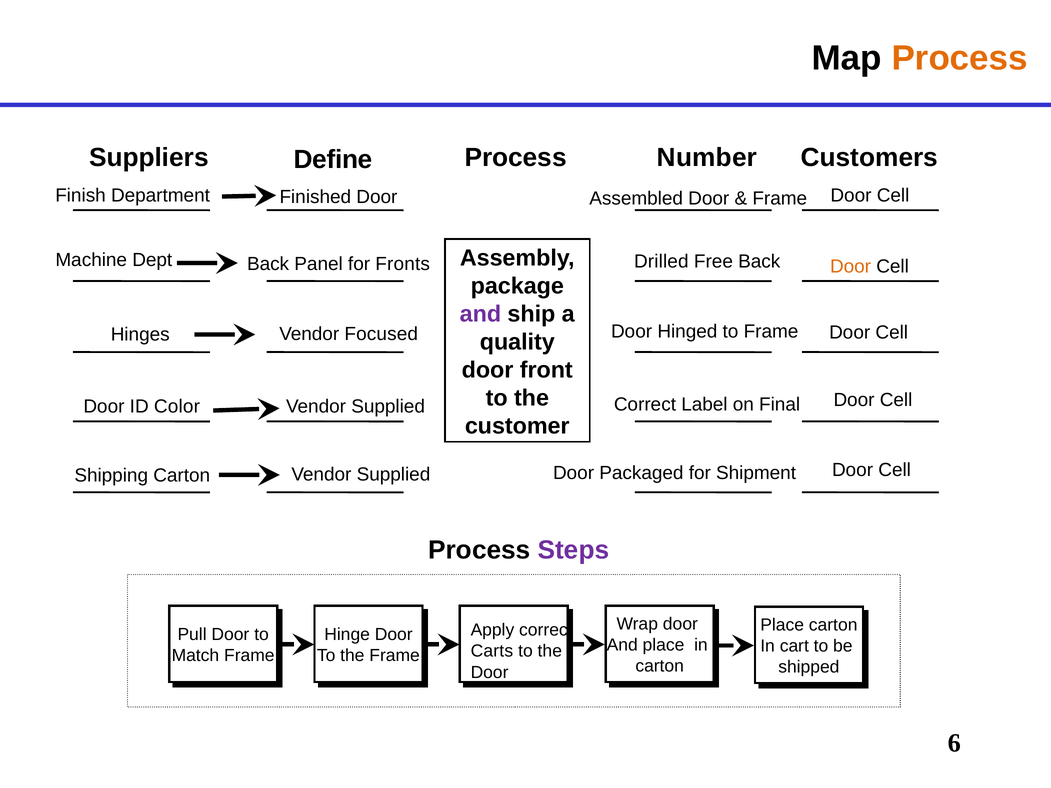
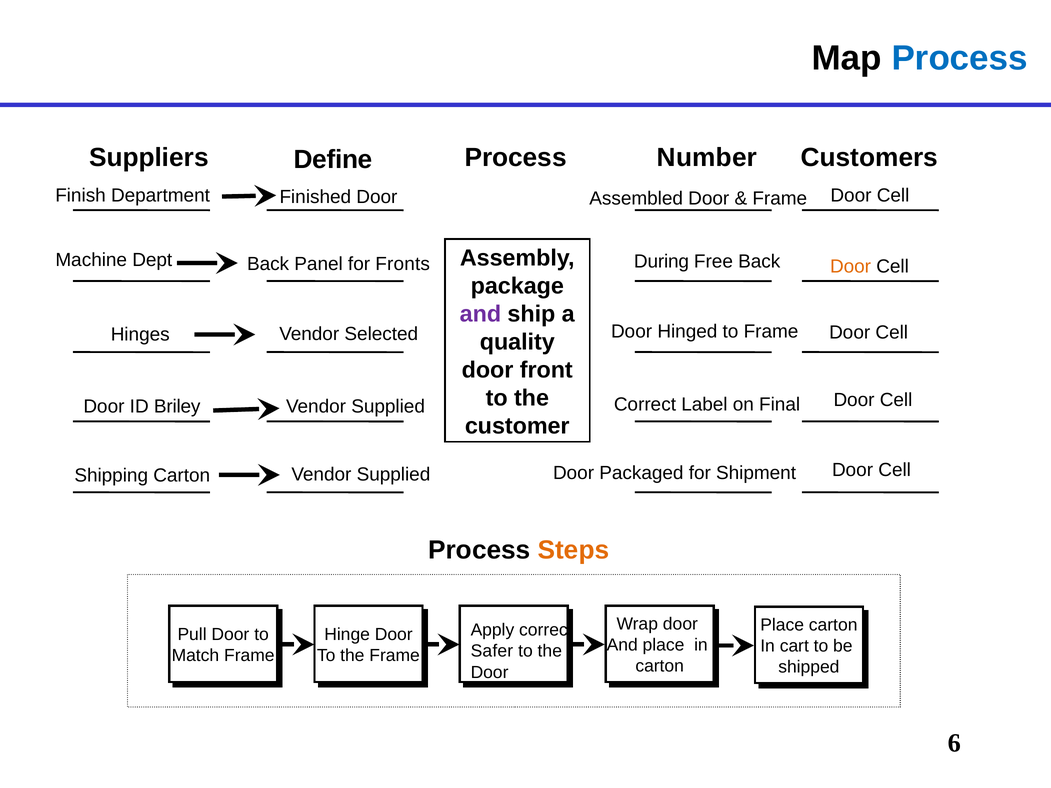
Process at (960, 58) colour: orange -> blue
Drilled: Drilled -> During
Focused: Focused -> Selected
Color: Color -> Briley
Steps colour: purple -> orange
Carts: Carts -> Safer
